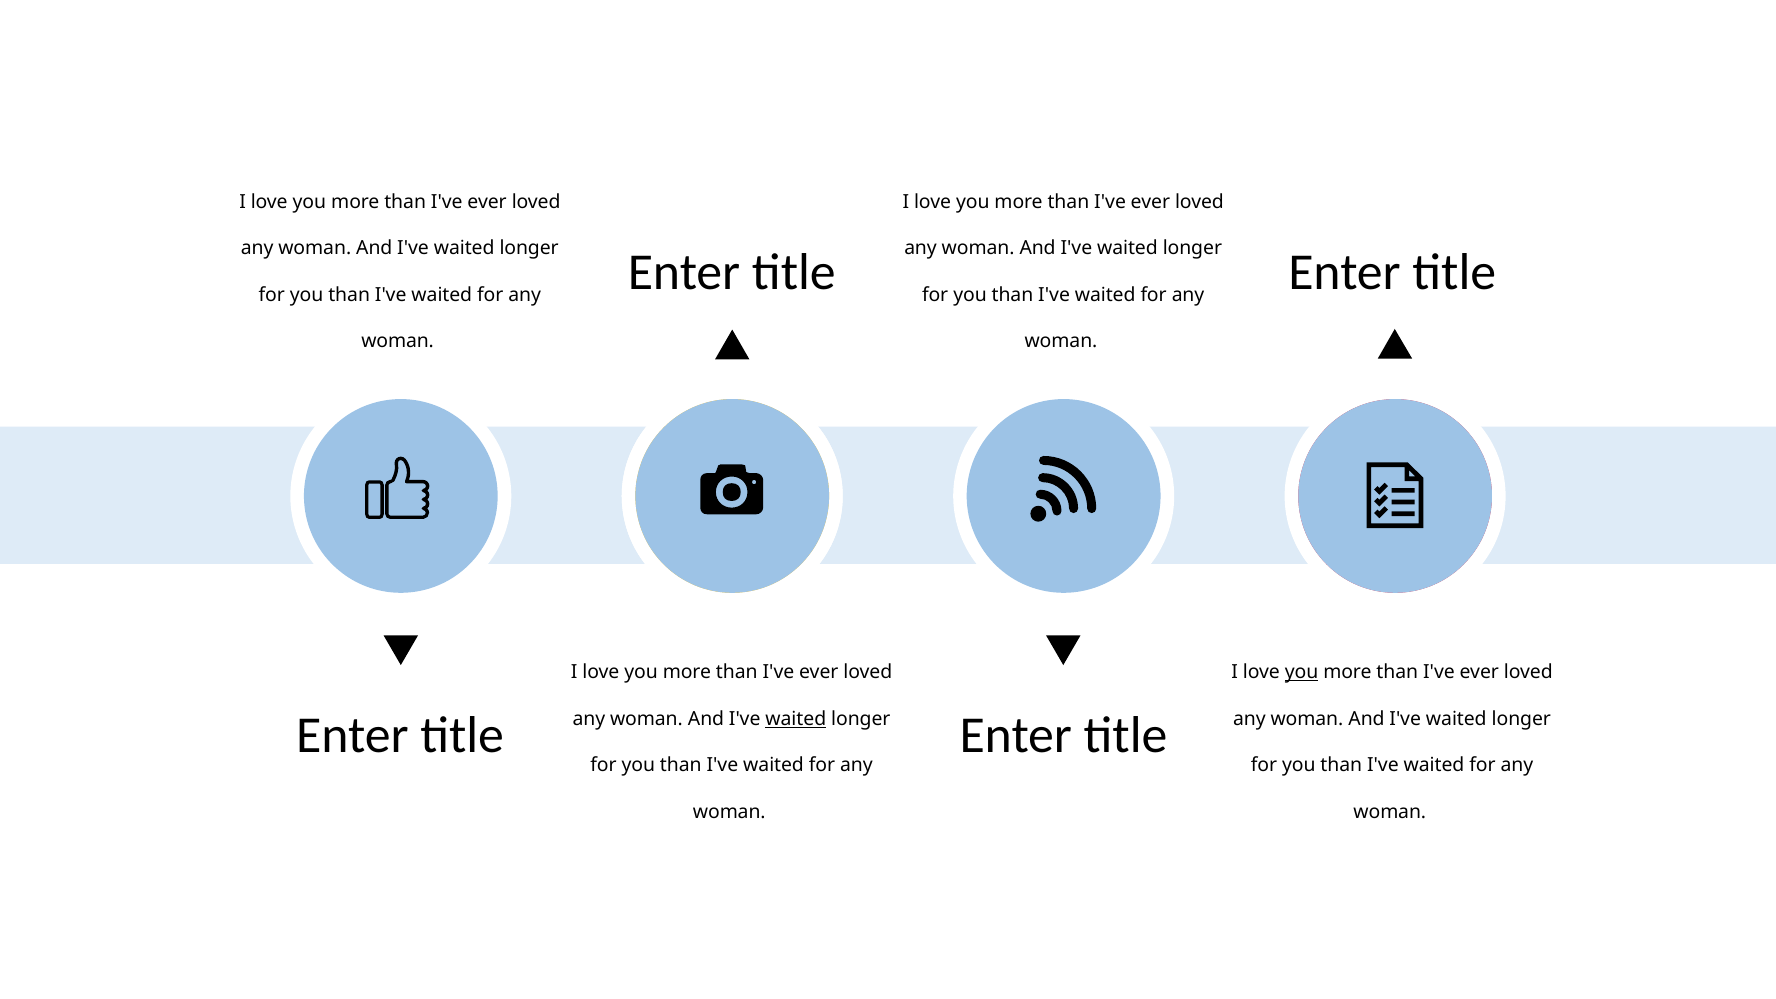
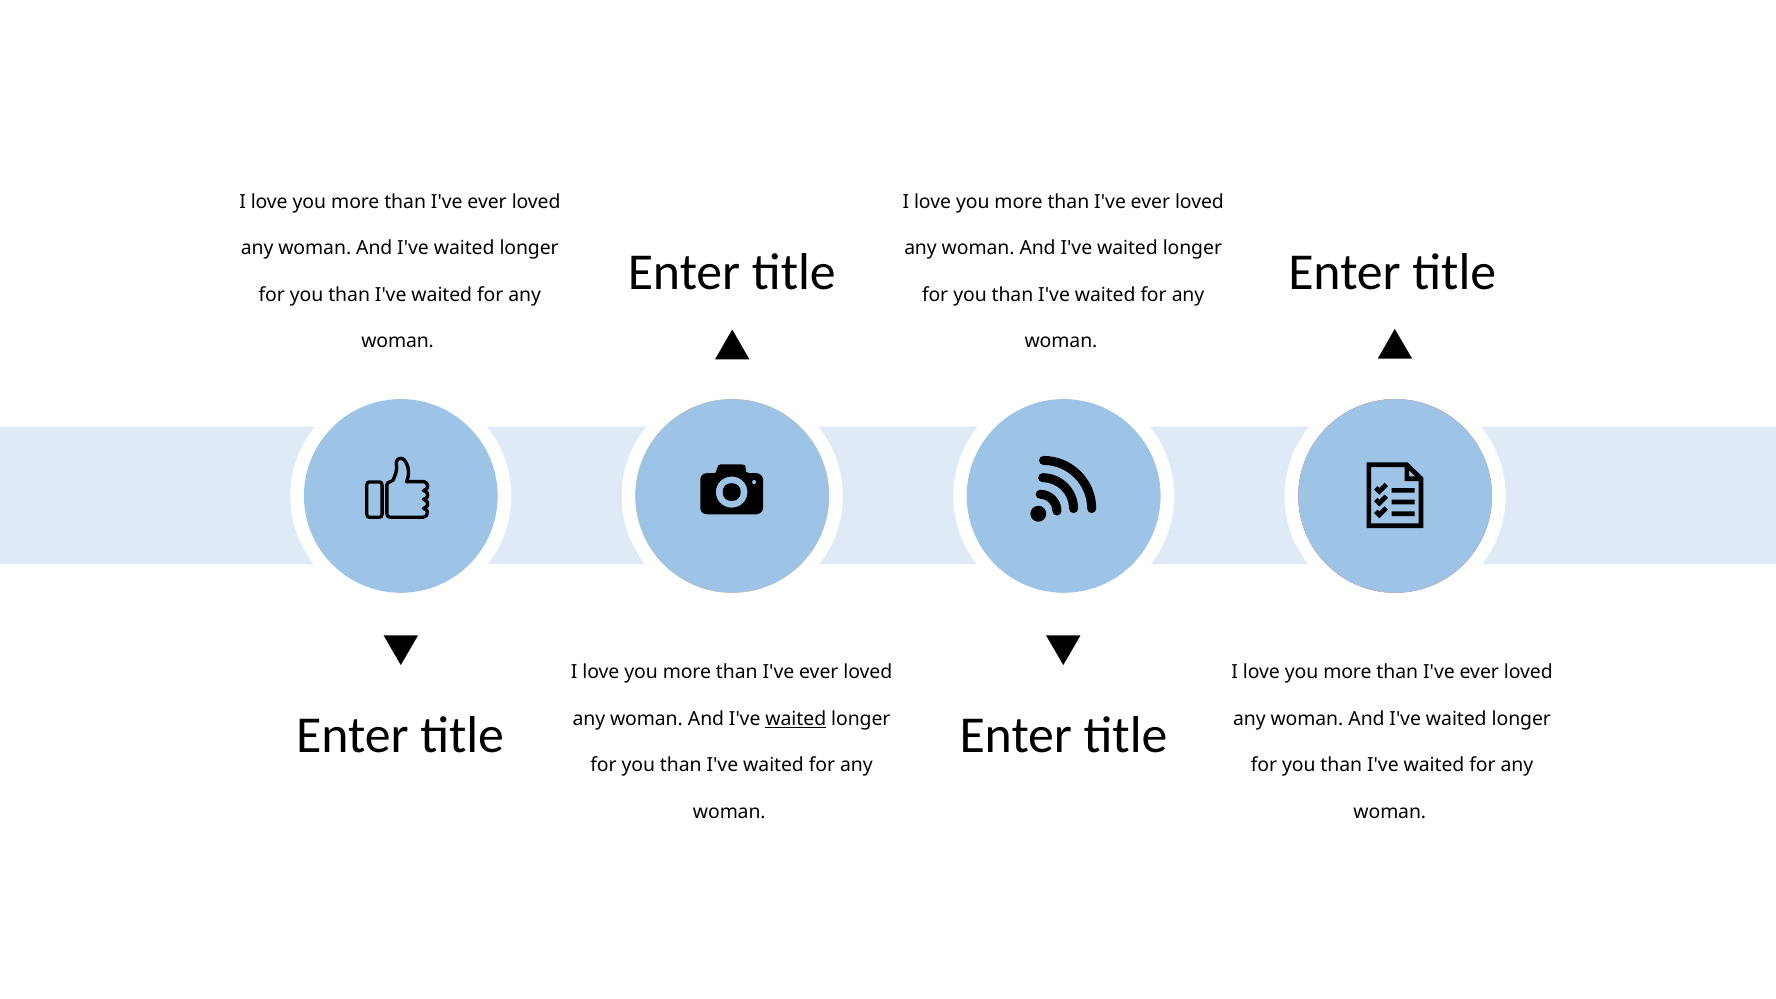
you at (1302, 672) underline: present -> none
